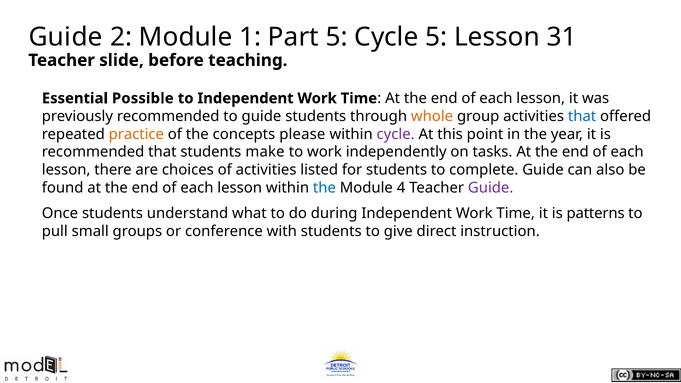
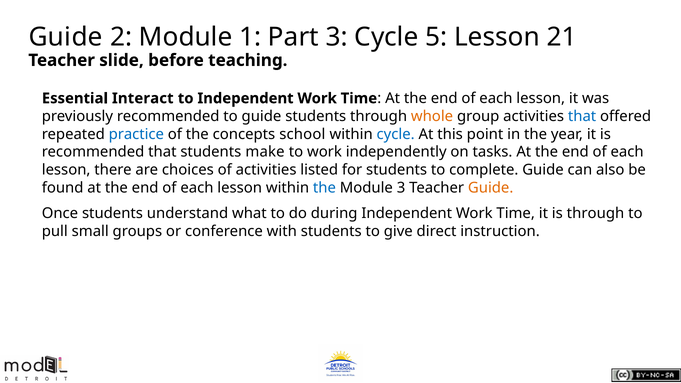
Part 5: 5 -> 3
31: 31 -> 21
Possible: Possible -> Interact
practice colour: orange -> blue
please: please -> school
cycle at (396, 134) colour: purple -> blue
Module 4: 4 -> 3
Guide at (491, 188) colour: purple -> orange
is patterns: patterns -> through
